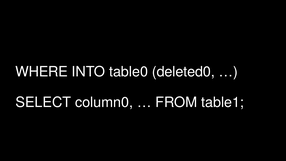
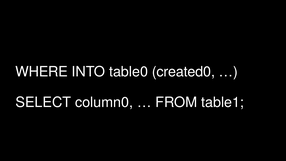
deleted0: deleted0 -> created0
